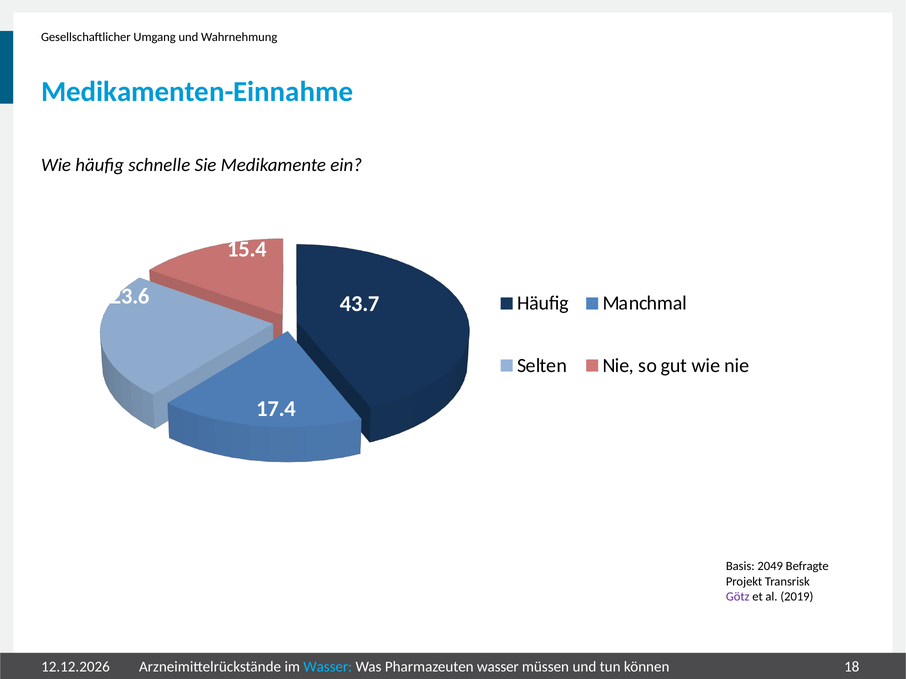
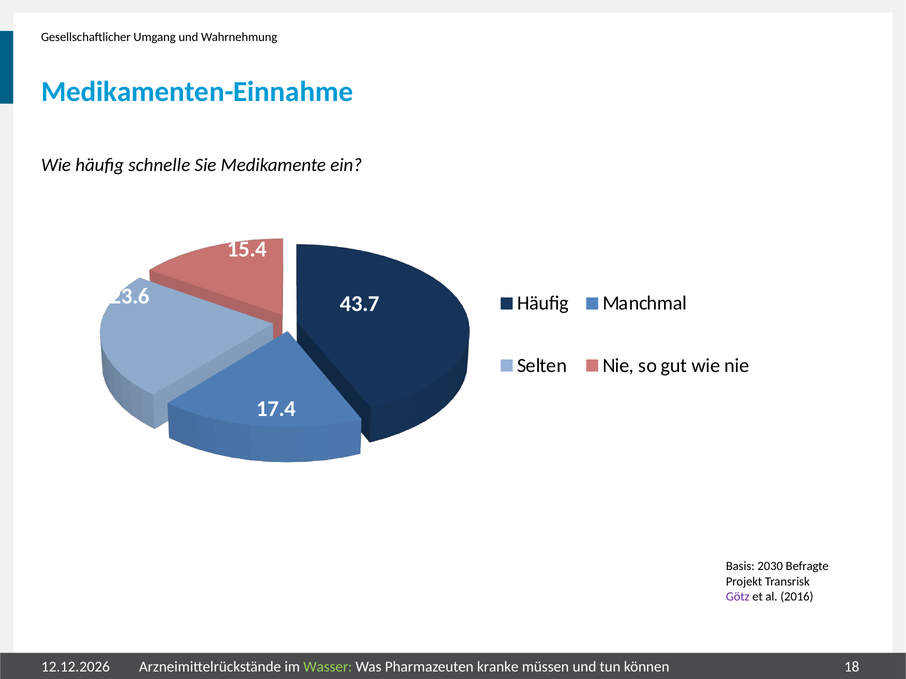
2049: 2049 -> 2030
2019: 2019 -> 2016
Wasser at (328, 667) colour: light blue -> light green
Pharmazeuten wasser: wasser -> kranke
